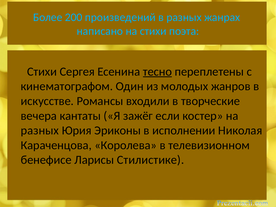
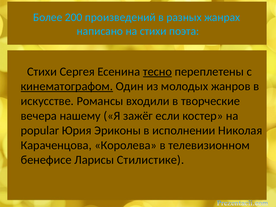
кинематографом underline: none -> present
кантаты: кантаты -> нашему
разных at (40, 130): разных -> popular
